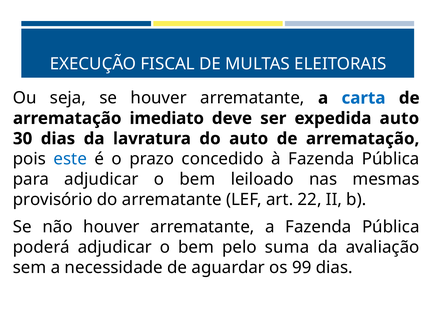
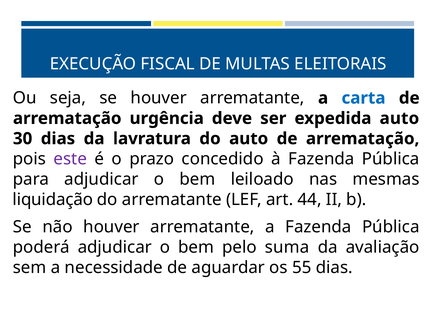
imediato: imediato -> urgência
este colour: blue -> purple
provisório: provisório -> liquidação
22: 22 -> 44
99: 99 -> 55
